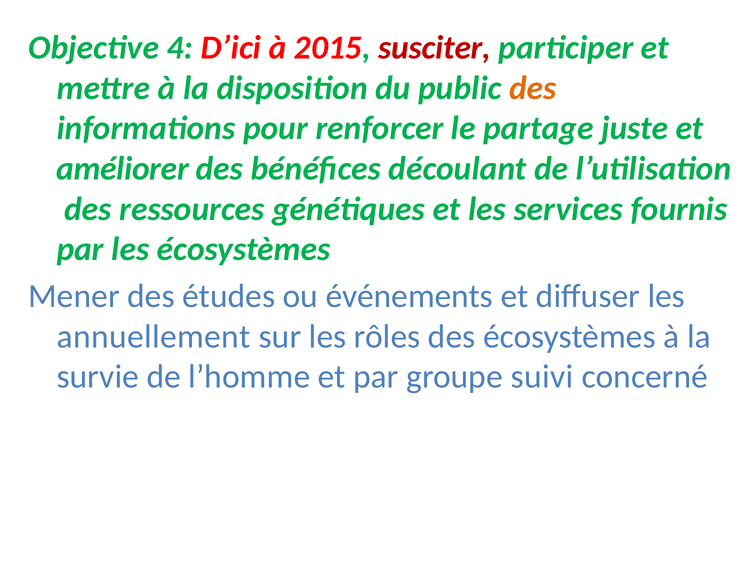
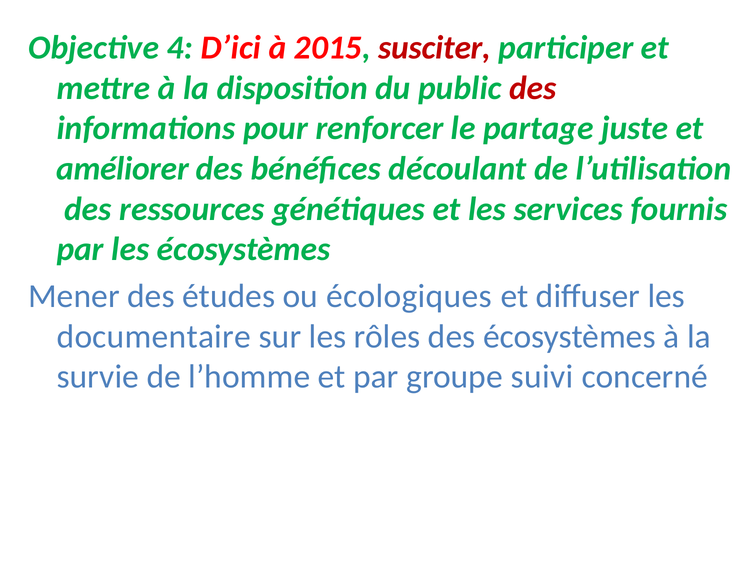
des at (533, 88) colour: orange -> red
événements: événements -> écologiques
annuellement: annuellement -> documentaire
